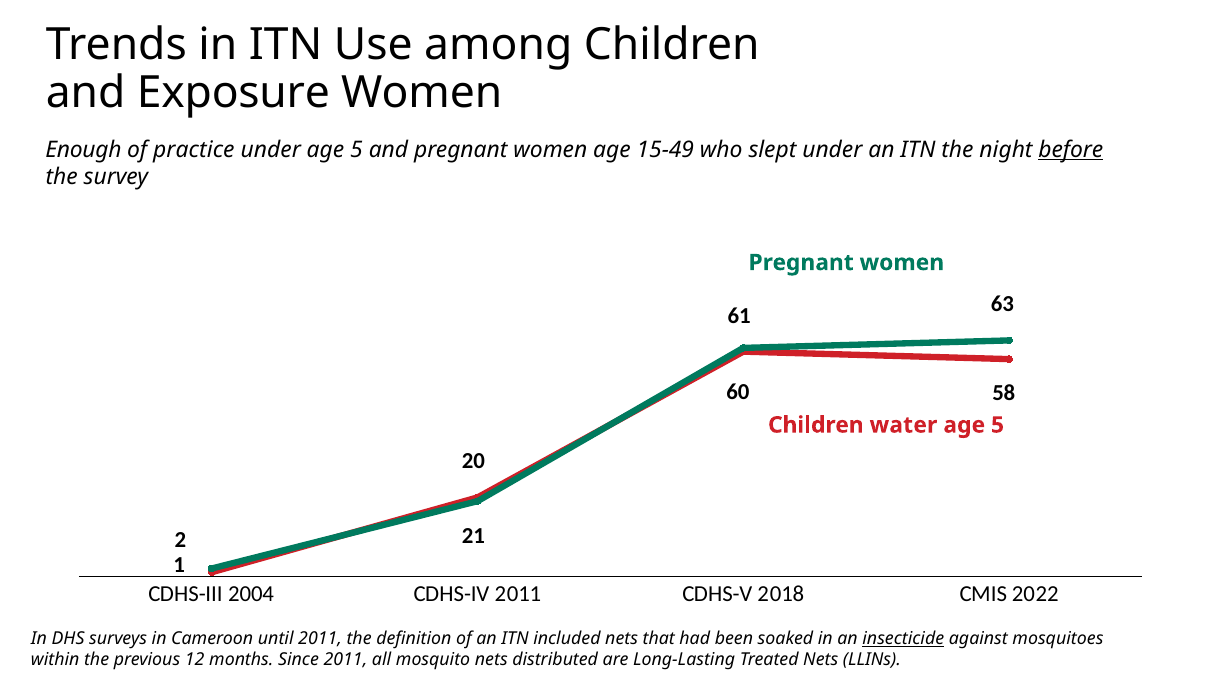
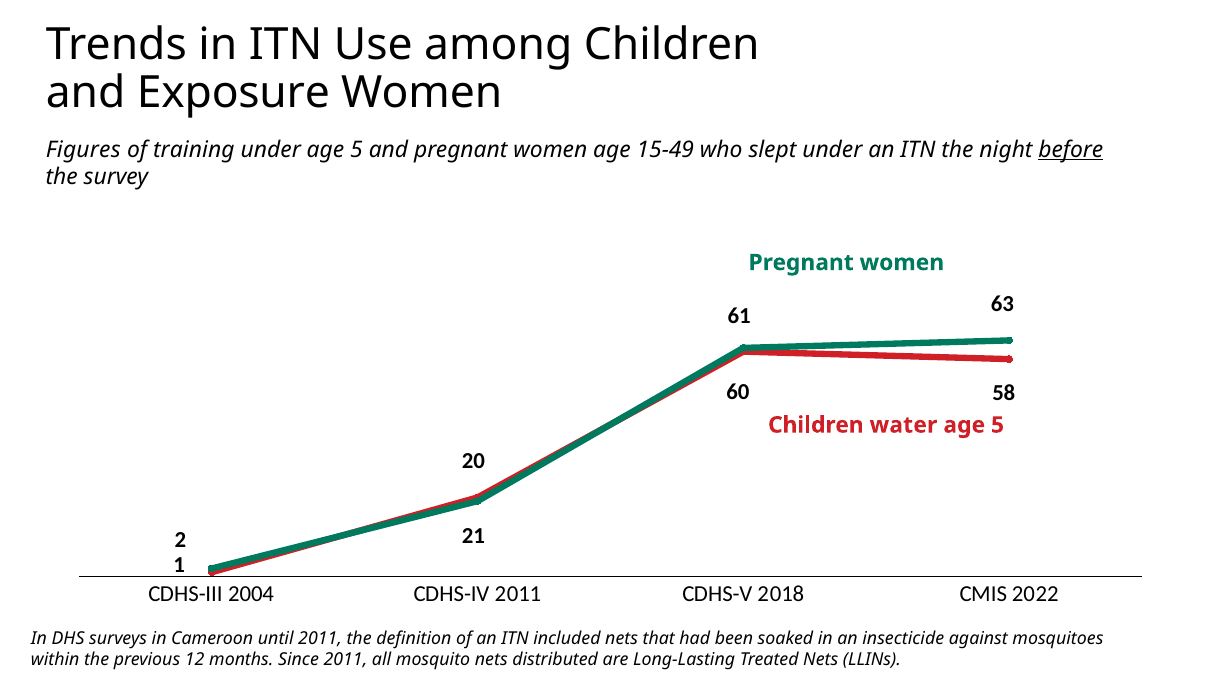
Enough: Enough -> Figures
practice: practice -> training
insecticide underline: present -> none
